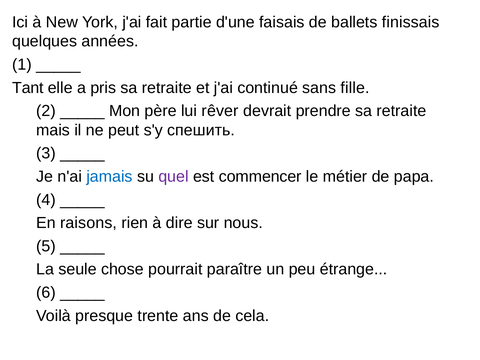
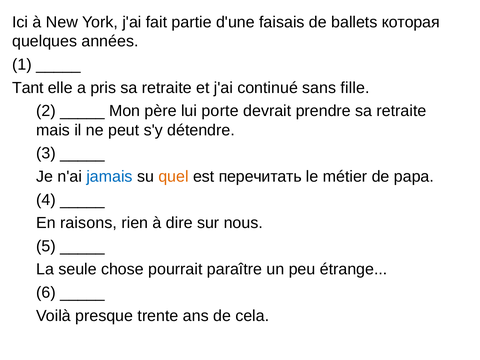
finissais: finissais -> которая
rêver: rêver -> porte
спешить: спешить -> détendre
quel colour: purple -> orange
commencer: commencer -> перечитать
